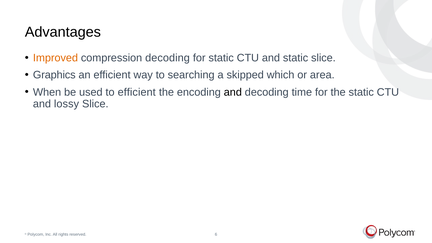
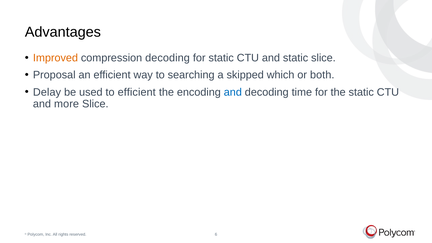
Graphics: Graphics -> Proposal
area: area -> both
When: When -> Delay
and at (233, 92) colour: black -> blue
lossy: lossy -> more
